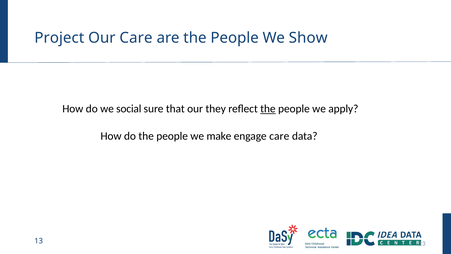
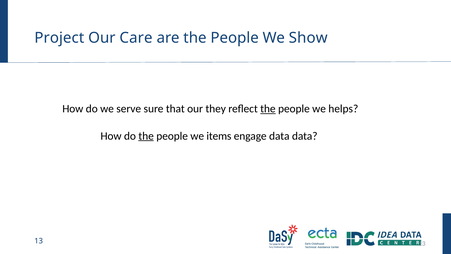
social: social -> serve
apply: apply -> helps
the at (146, 136) underline: none -> present
make: make -> items
engage care: care -> data
